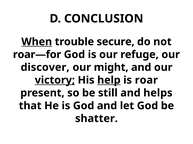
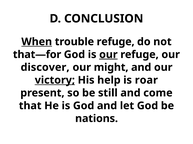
trouble secure: secure -> refuge
roar—for: roar—for -> that—for
our at (108, 55) underline: none -> present
help underline: present -> none
helps: helps -> come
shatter: shatter -> nations
